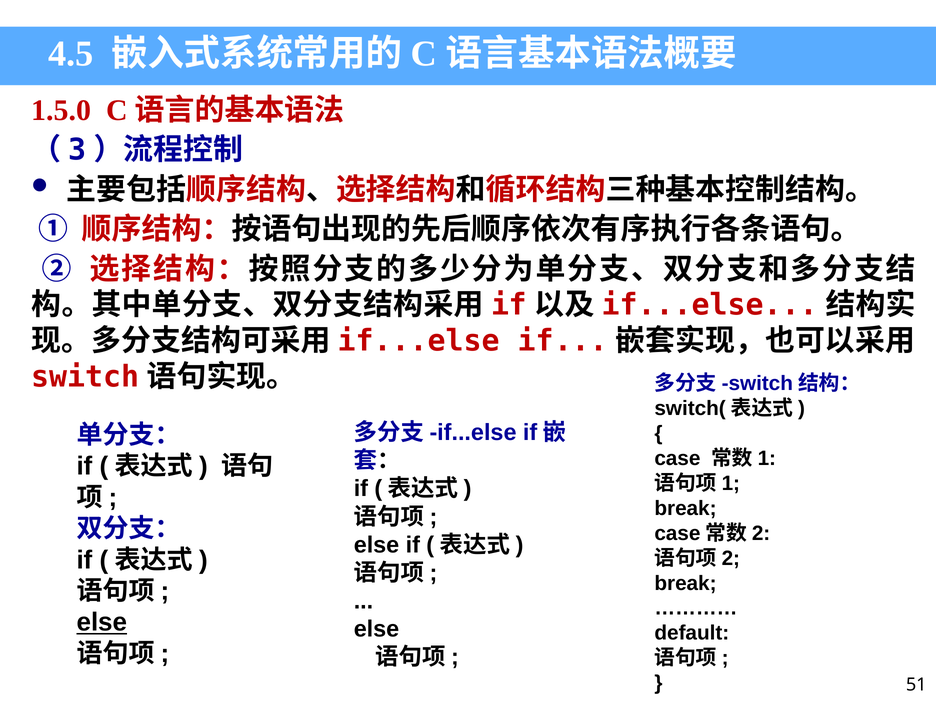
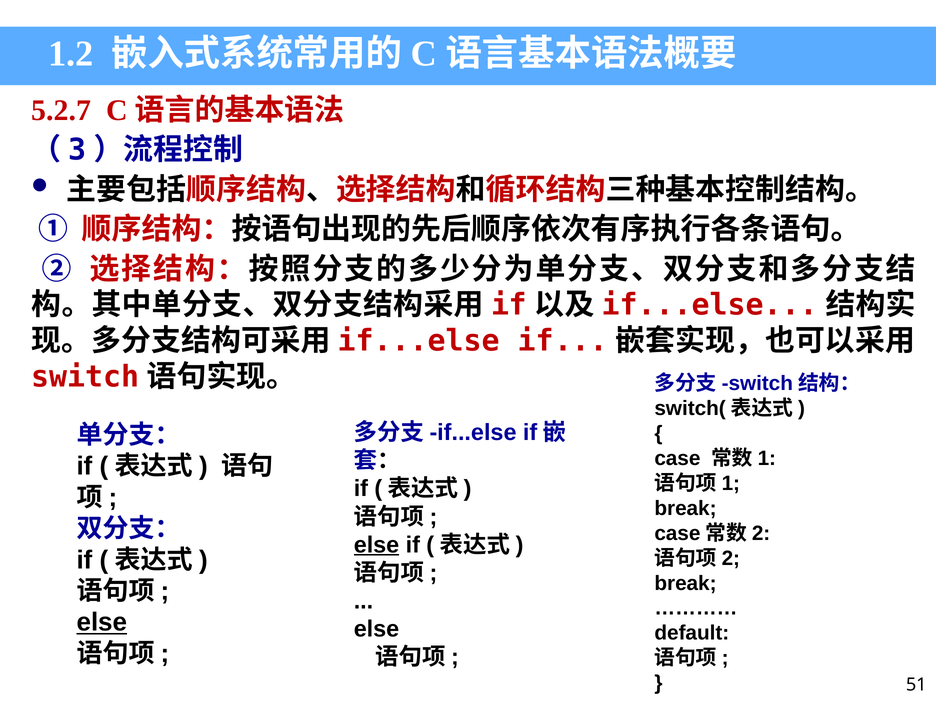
4.5: 4.5 -> 1.2
1.5.0: 1.5.0 -> 5.2.7
else at (376, 545) underline: none -> present
